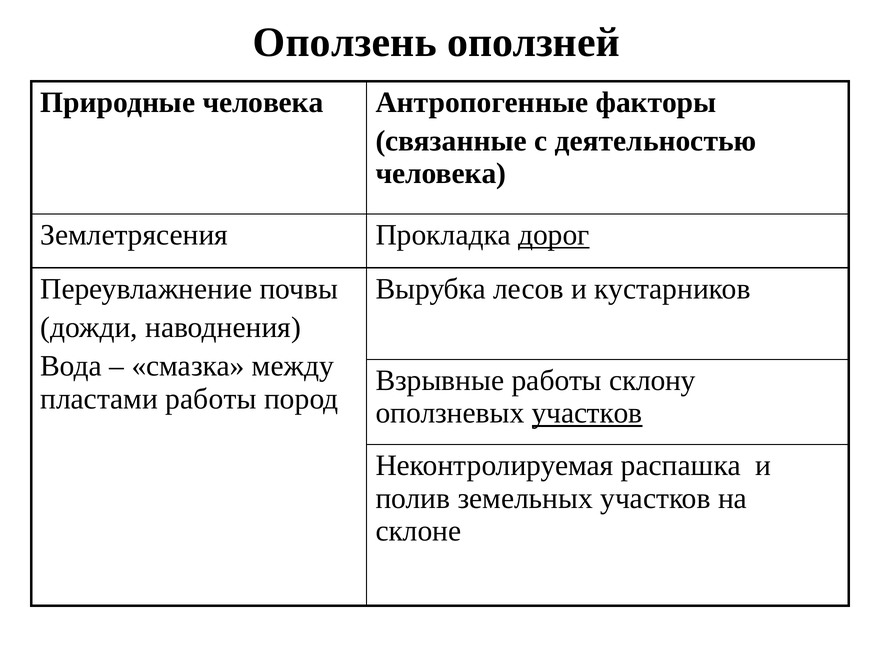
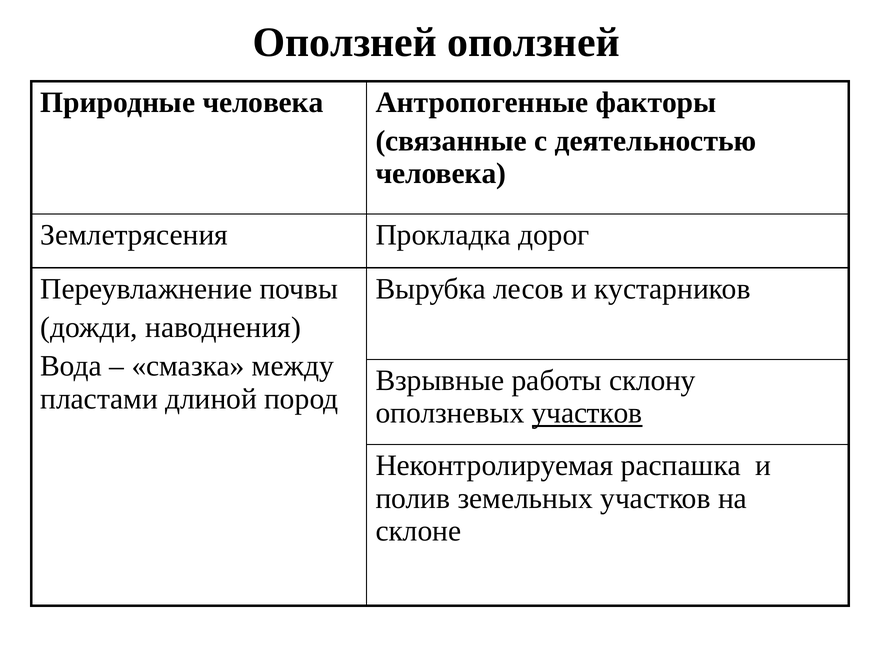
Оползень at (345, 42): Оползень -> Оползней
дорог underline: present -> none
пластами работы: работы -> длиной
